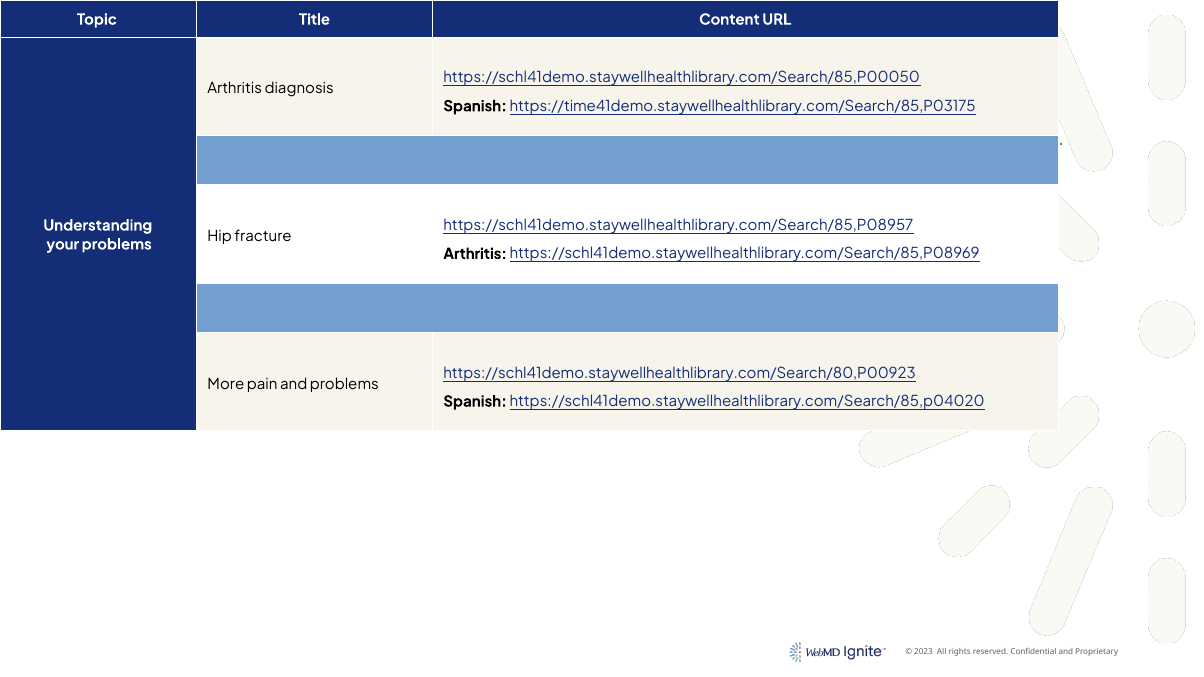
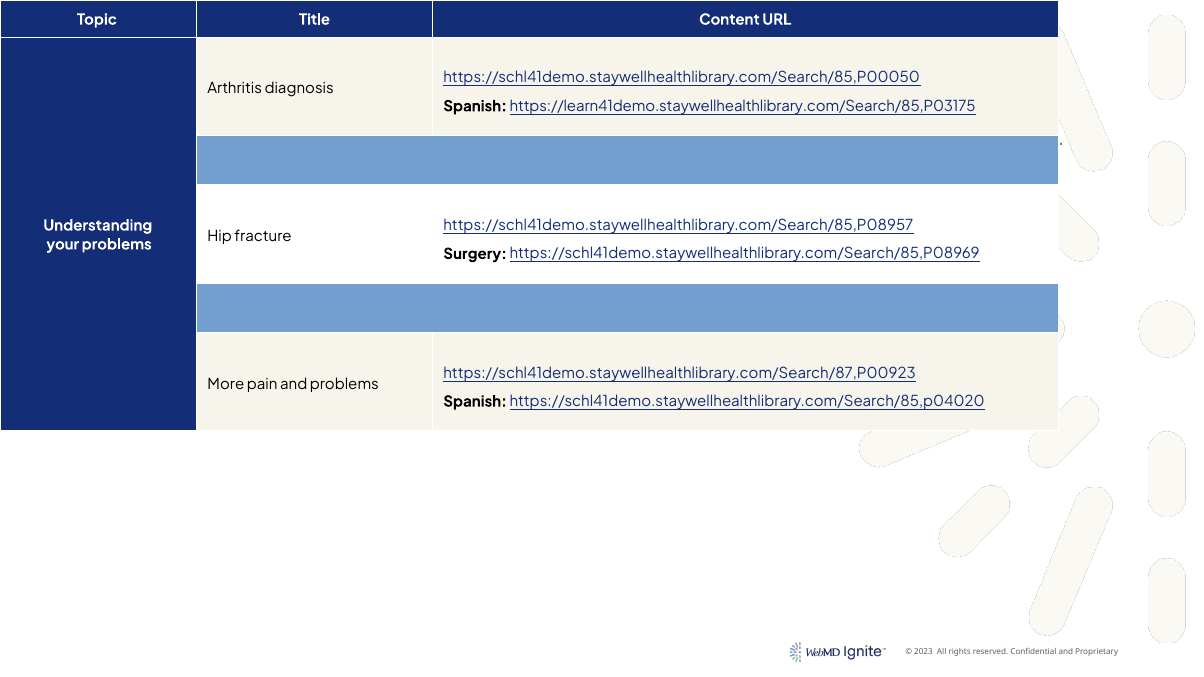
https://time41demo.staywellhealthlibrary.com/Search/85,P03175: https://time41demo.staywellhealthlibrary.com/Search/85,P03175 -> https://learn41demo.staywellhealthlibrary.com/Search/85,P03175
Arthritis at (475, 254): Arthritis -> Surgery
https://schl41demo.staywellhealthlibrary.com/Search/80,P00923: https://schl41demo.staywellhealthlibrary.com/Search/80,P00923 -> https://schl41demo.staywellhealthlibrary.com/Search/87,P00923
